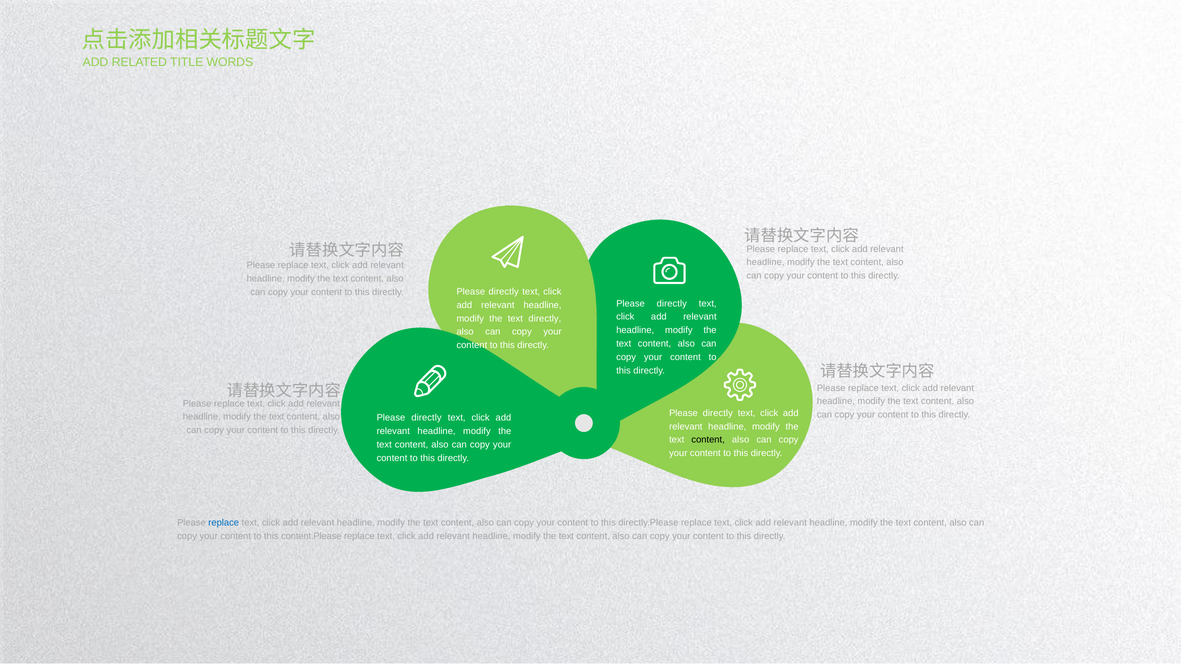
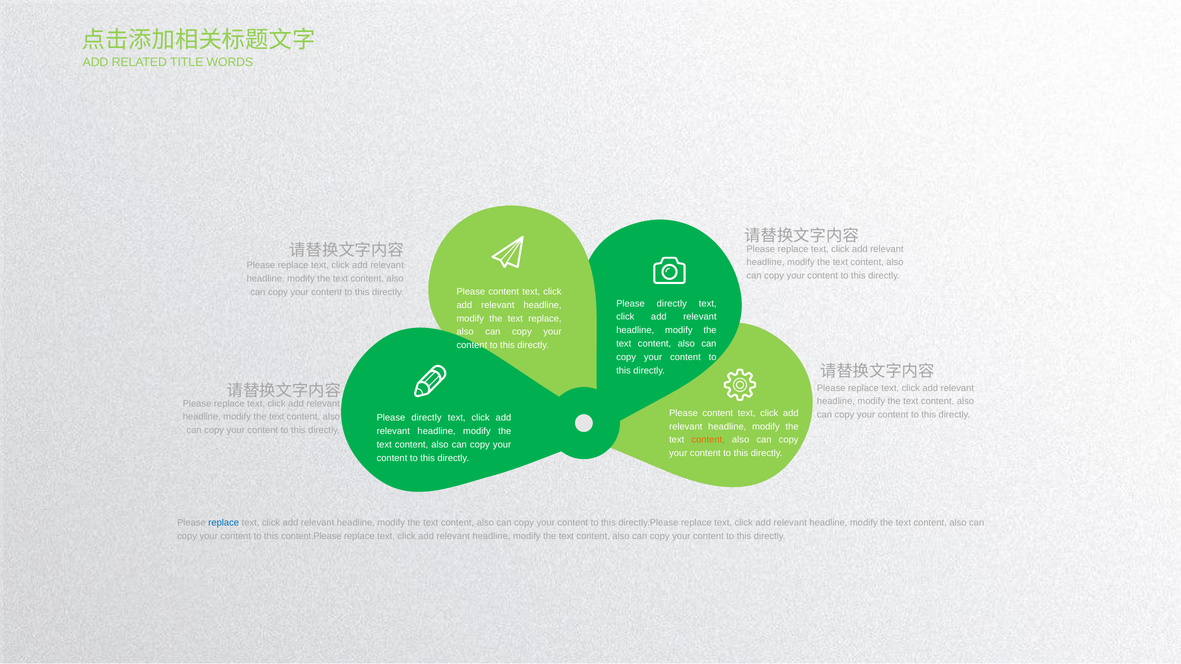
directly at (504, 292): directly -> content
text directly: directly -> replace
directly at (718, 413): directly -> content
content at (708, 440) colour: black -> orange
